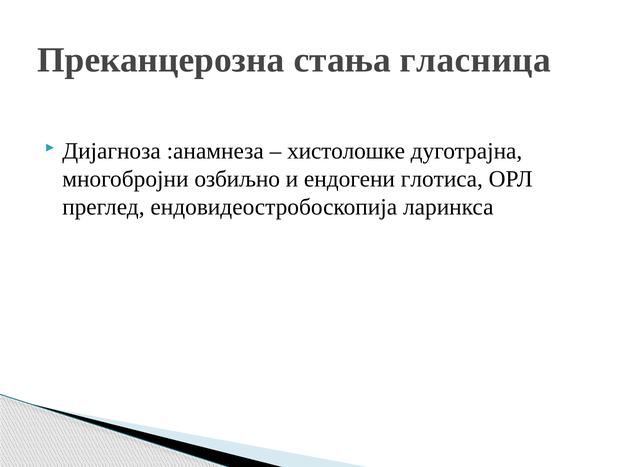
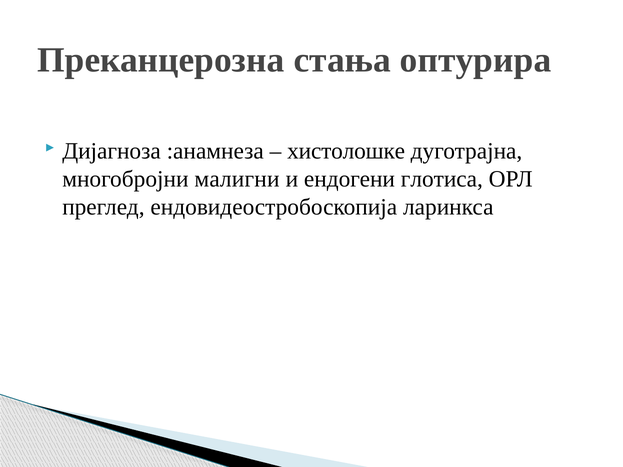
гласница: гласница -> оптурира
озбиљно: озбиљно -> малигни
